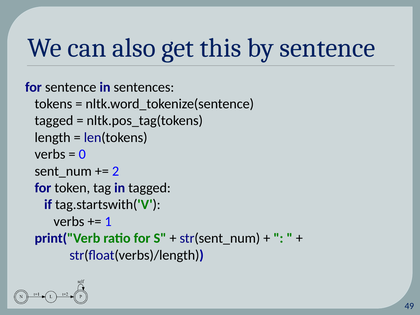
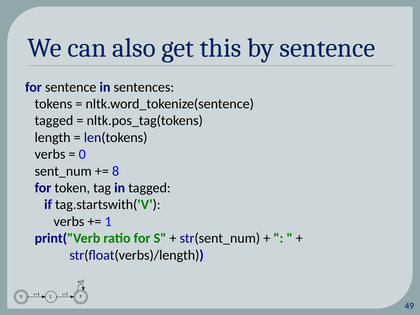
2: 2 -> 8
